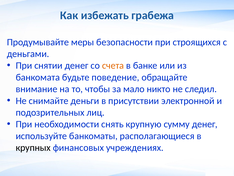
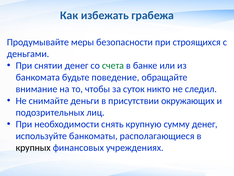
счета colour: orange -> green
мало: мало -> суток
электронной: электронной -> окружающих
